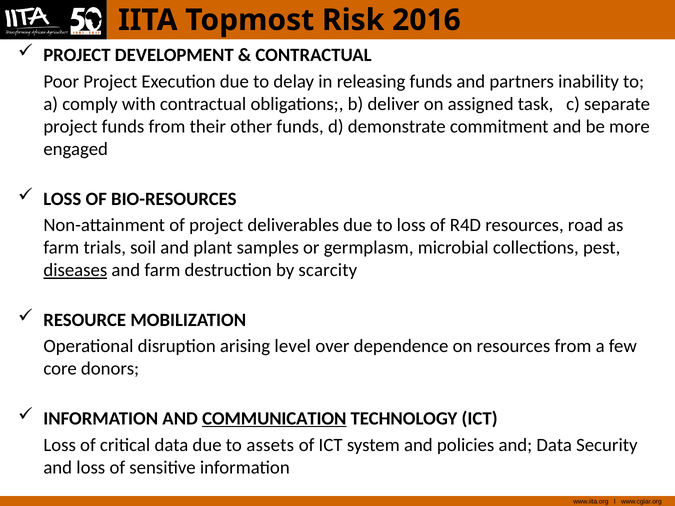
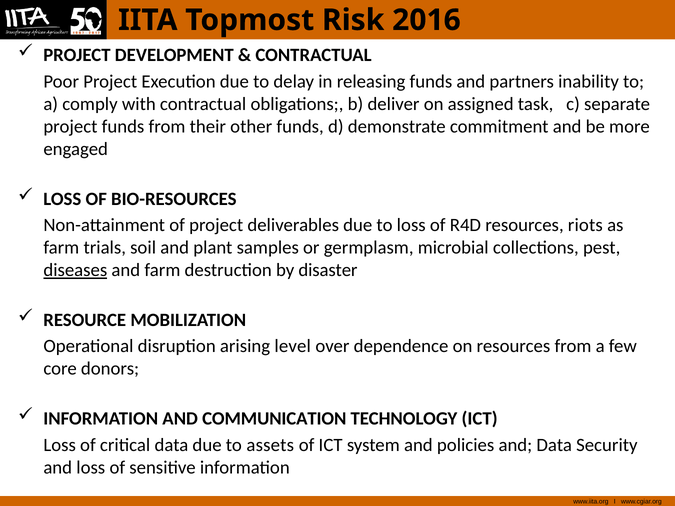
road: road -> riots
scarcity: scarcity -> disaster
COMMUNICATION underline: present -> none
